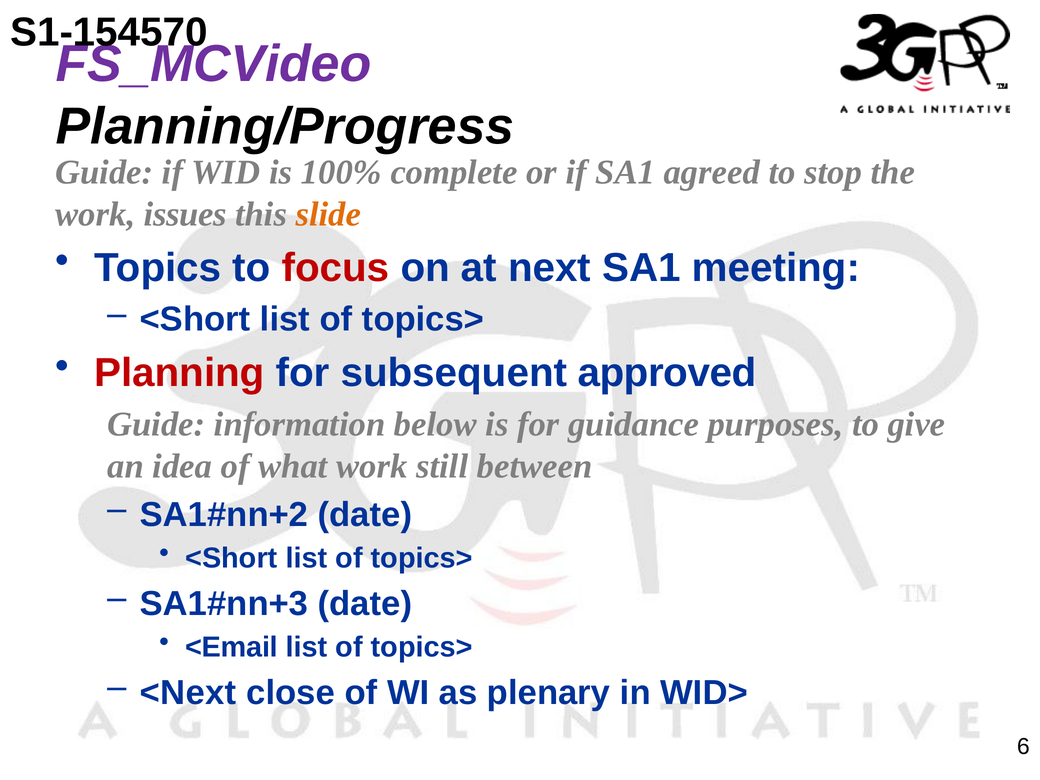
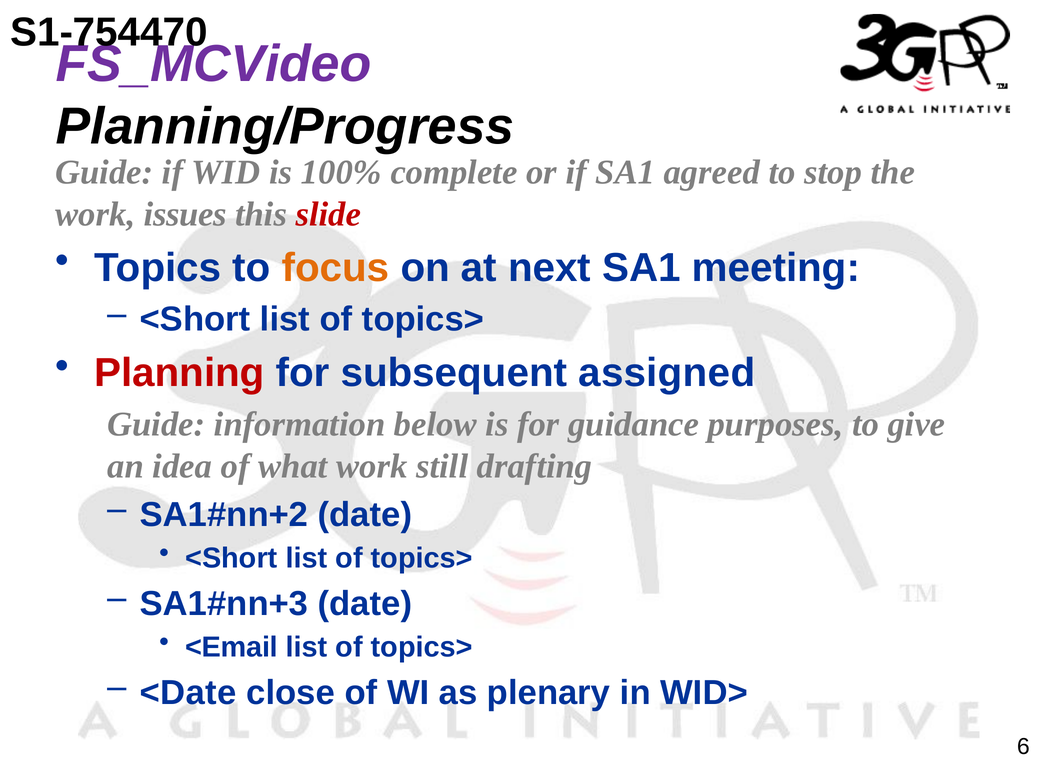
S1-154570: S1-154570 -> S1-754470
slide colour: orange -> red
focus colour: red -> orange
approved: approved -> assigned
between: between -> drafting
<Next: <Next -> <Date
